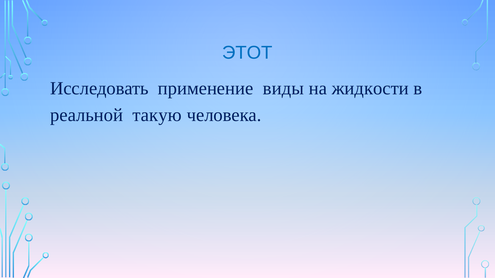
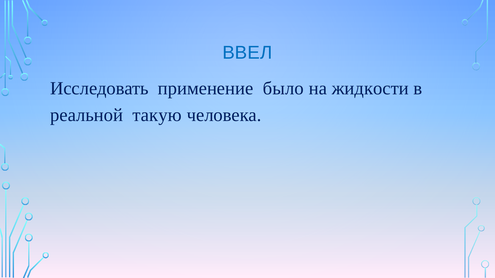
ЭТОТ: ЭТОТ -> ВВЕЛ
виды: виды -> было
